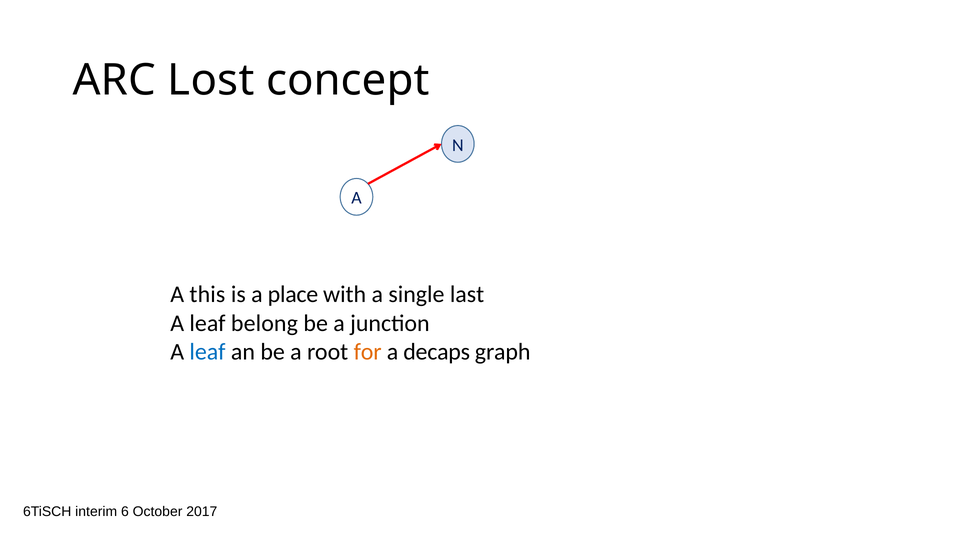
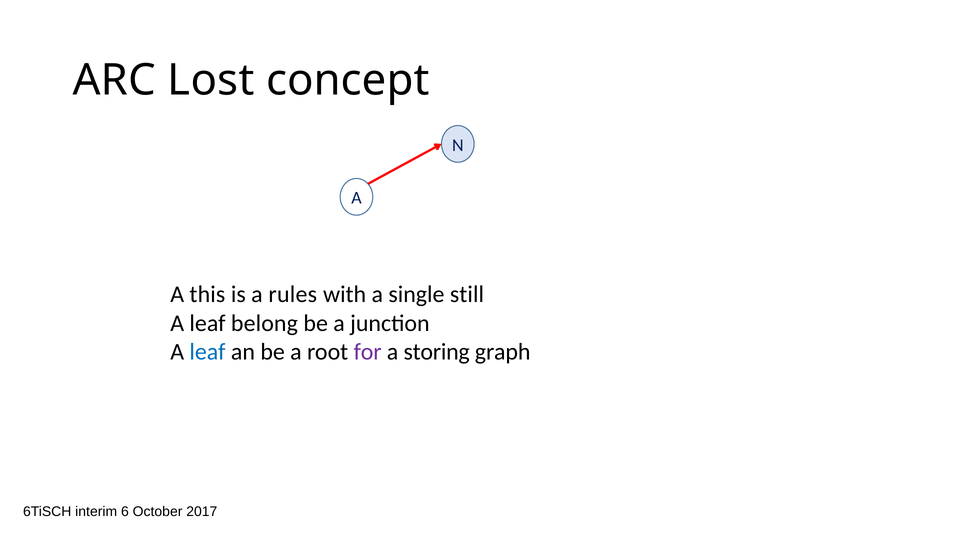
place: place -> rules
last: last -> still
for colour: orange -> purple
decaps: decaps -> storing
